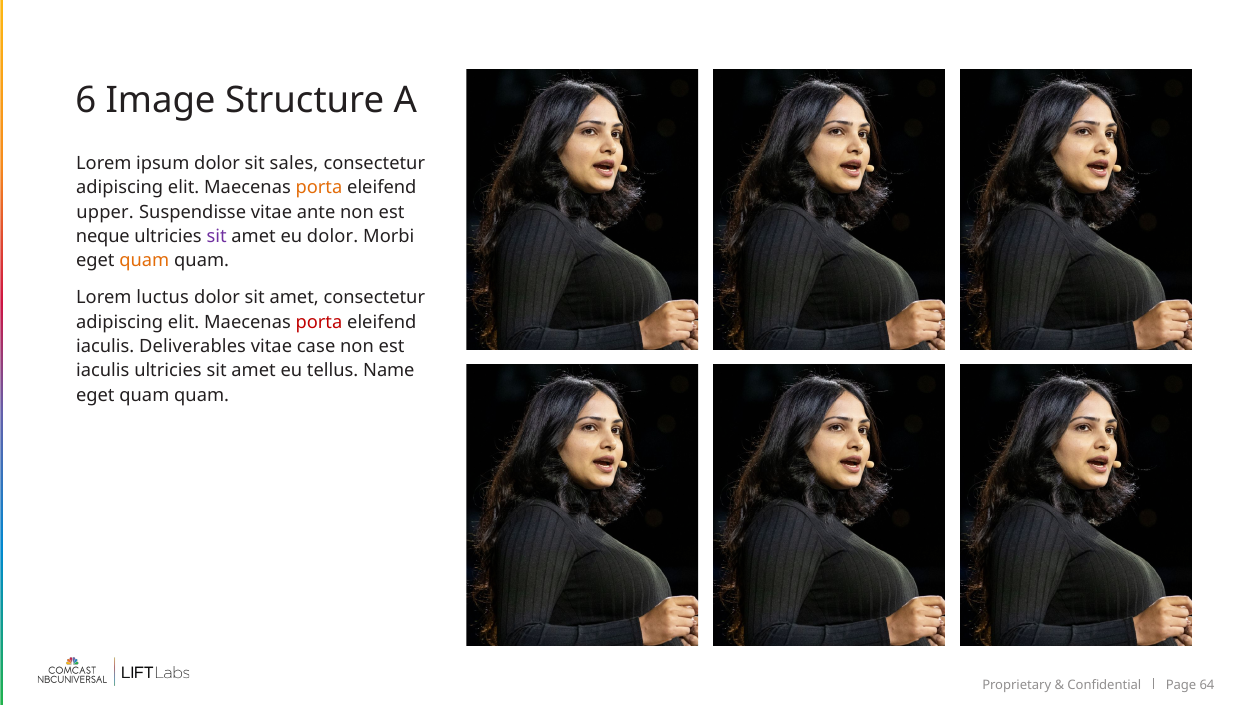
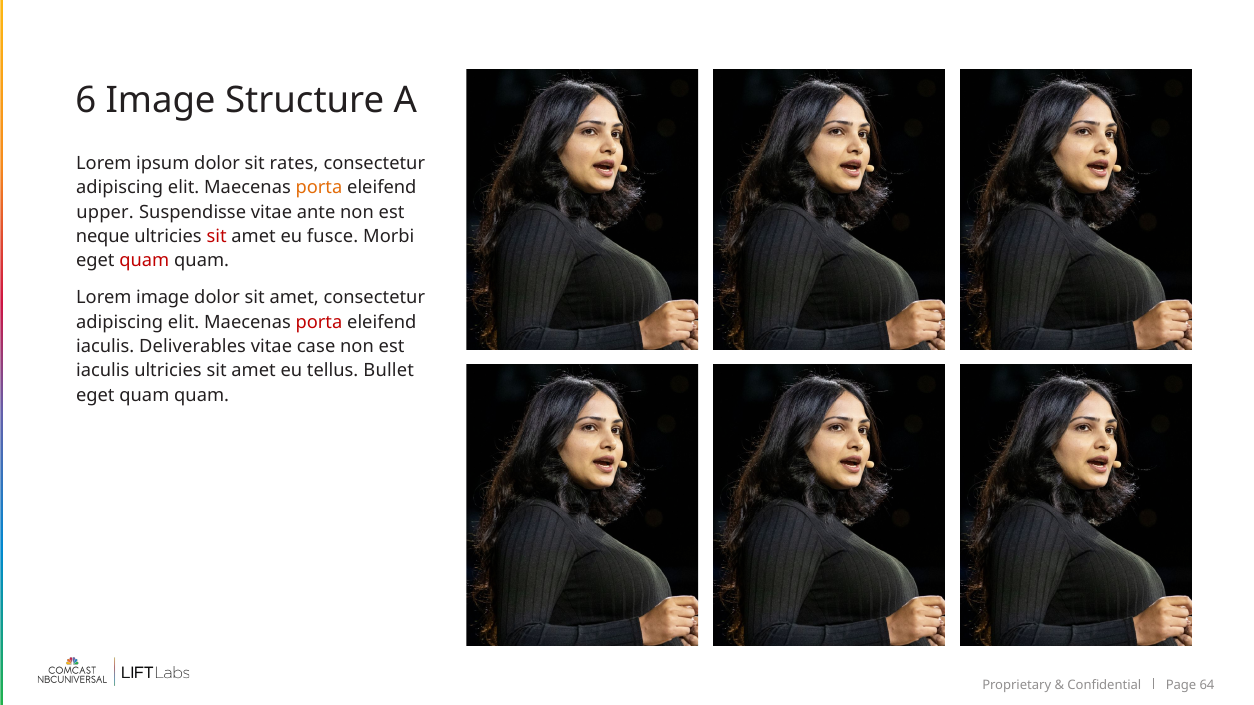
sales: sales -> rates
sit at (217, 236) colour: purple -> red
eu dolor: dolor -> fusce
quam at (144, 261) colour: orange -> red
Lorem luctus: luctus -> image
Name: Name -> Bullet
